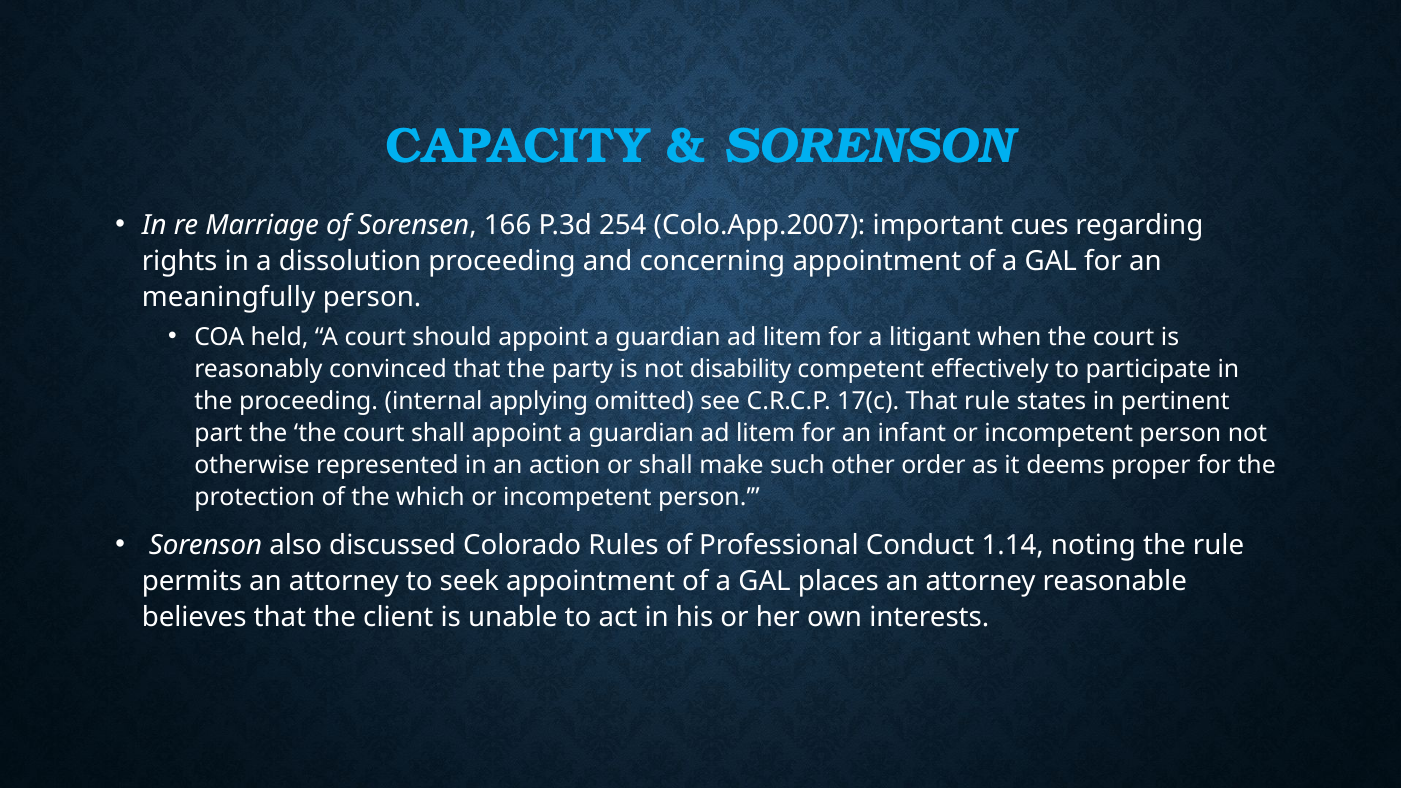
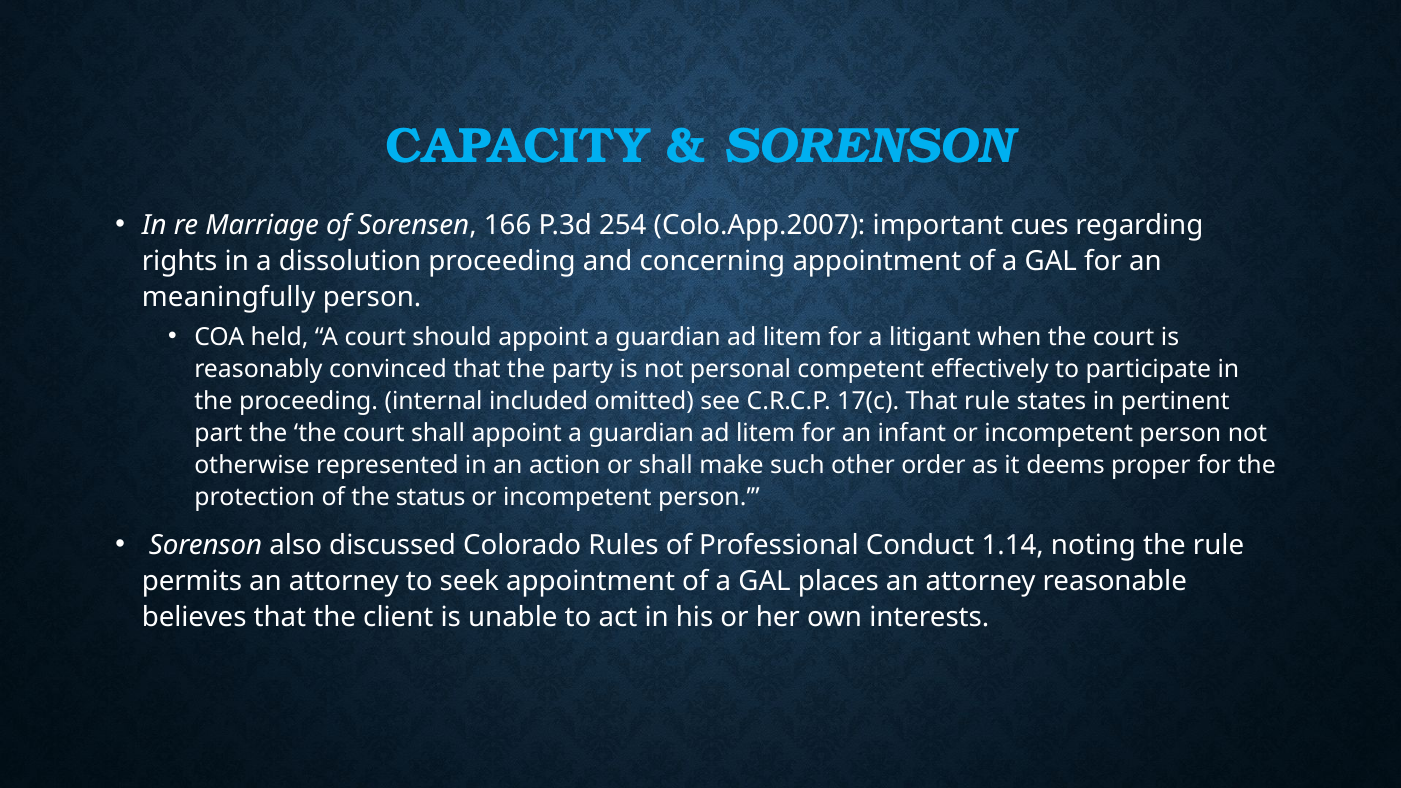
disability: disability -> personal
applying: applying -> included
which: which -> status
